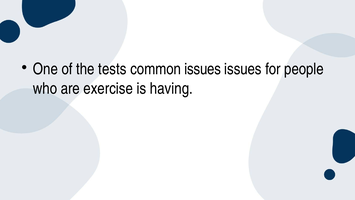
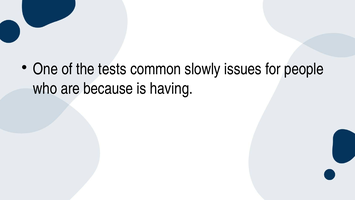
common issues: issues -> slowly
exercise: exercise -> because
